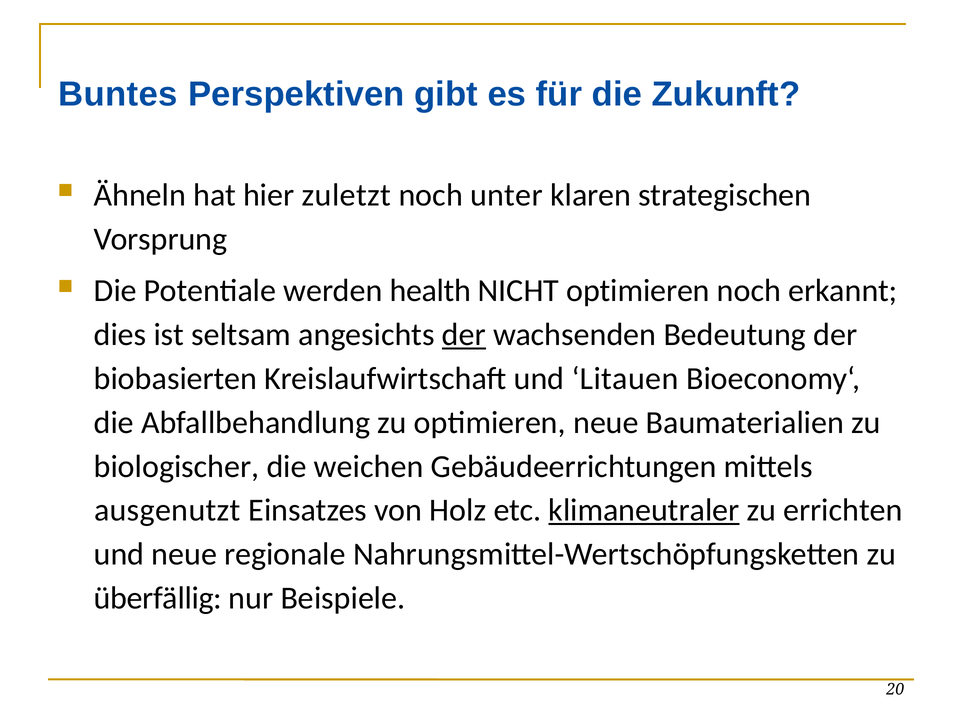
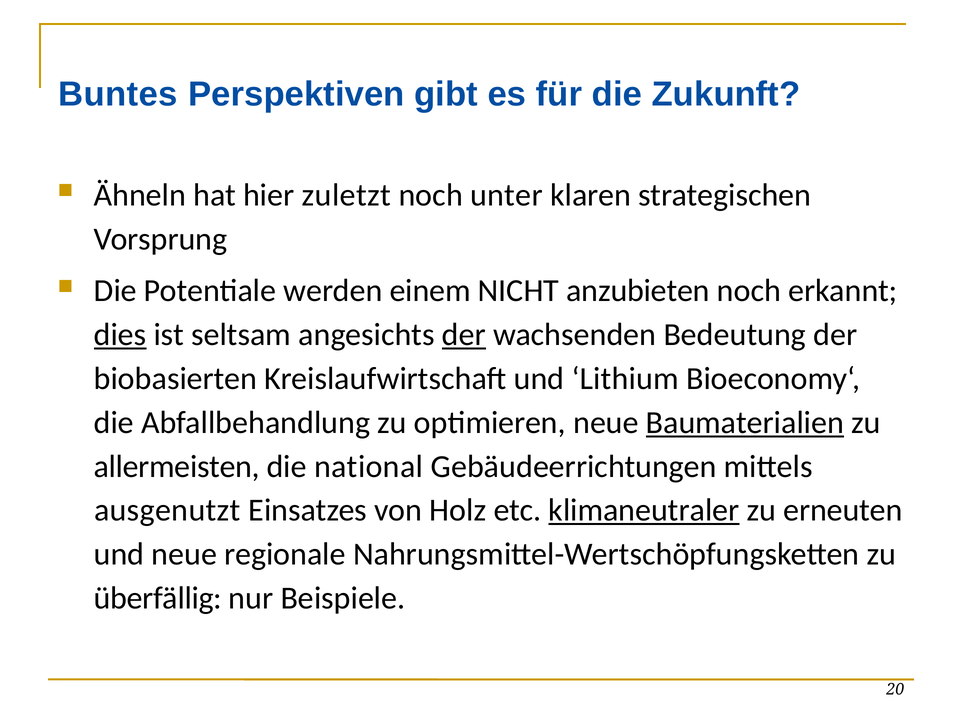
health: health -> einem
NICHT optimieren: optimieren -> anzubieten
dies underline: none -> present
Litauen: Litauen -> Lithium
Baumaterialien underline: none -> present
biologischer: biologischer -> allermeisten
weichen: weichen -> national
errichten: errichten -> erneuten
